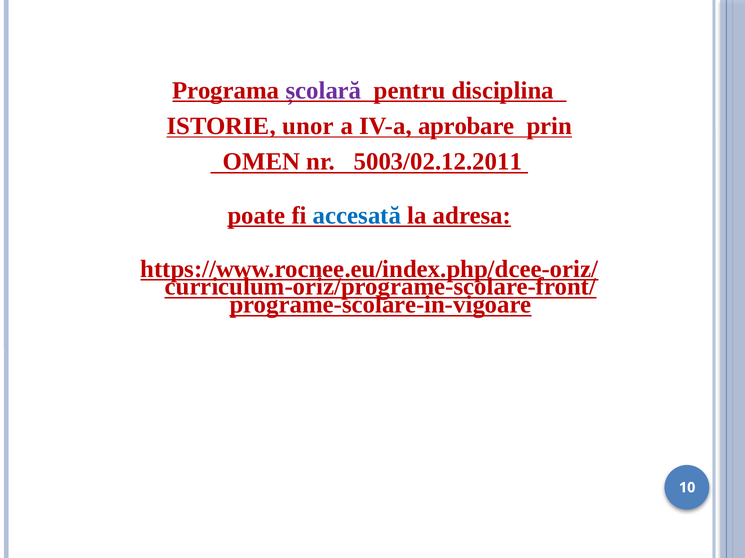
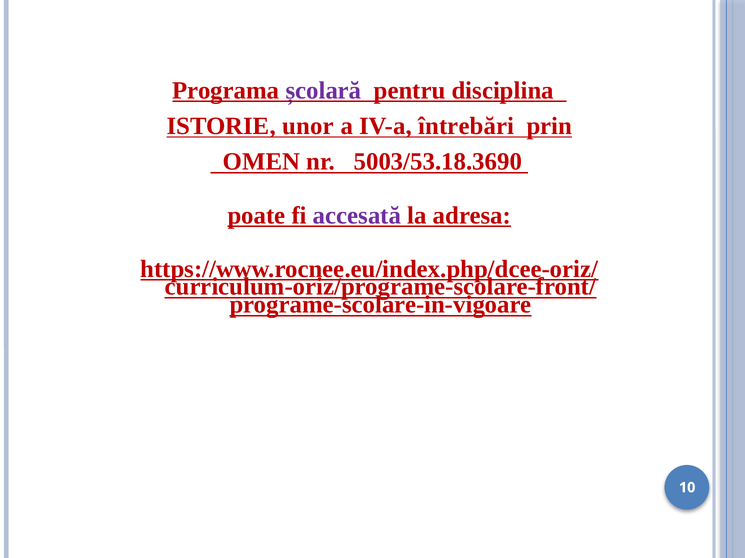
aprobare: aprobare -> întrebări
5003/02.12.2011: 5003/02.12.2011 -> 5003/53.18.3690
accesată colour: blue -> purple
